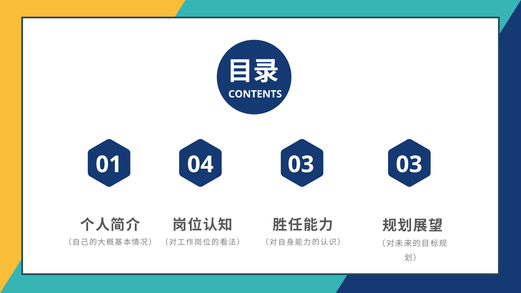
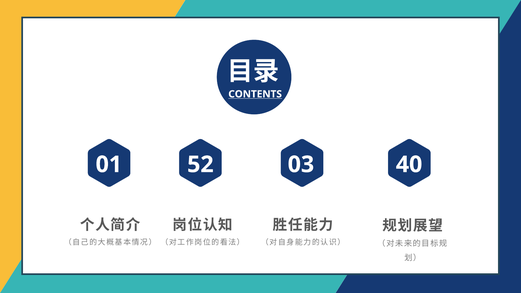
CONTENTS underline: none -> present
04: 04 -> 52
03 03: 03 -> 40
